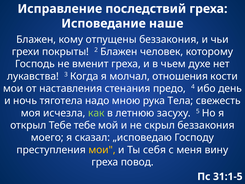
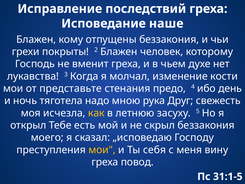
отношения: отношения -> изменение
наставления: наставления -> представьте
Тела: Тела -> Друг
как colour: light green -> yellow
Тебе тебе: тебе -> есть
